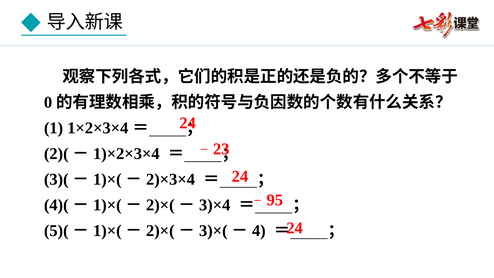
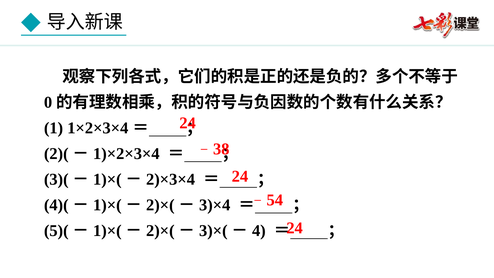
23: 23 -> 38
95: 95 -> 54
